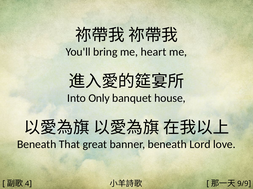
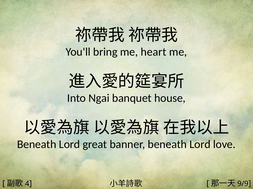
Only: Only -> Ngai
That at (70, 145): That -> Lord
